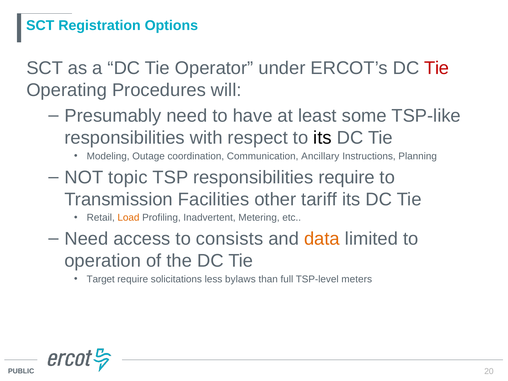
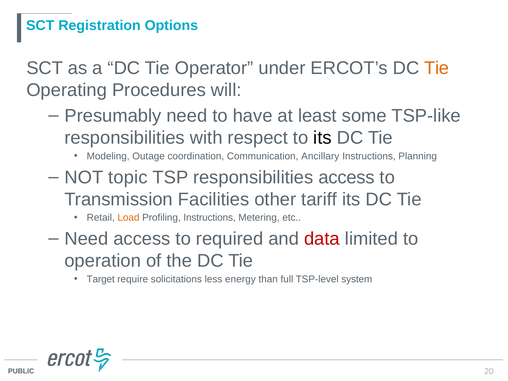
Tie at (437, 68) colour: red -> orange
responsibilities require: require -> access
Profiling Inadvertent: Inadvertent -> Instructions
consists: consists -> required
data colour: orange -> red
bylaws: bylaws -> energy
meters: meters -> system
